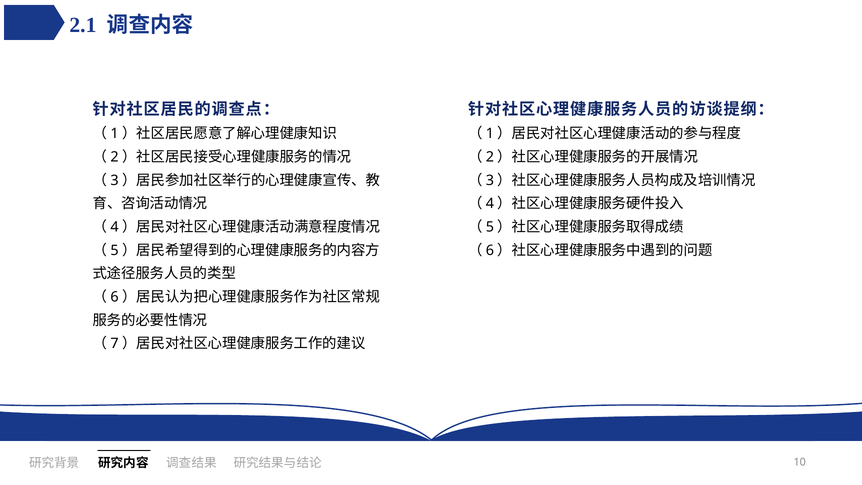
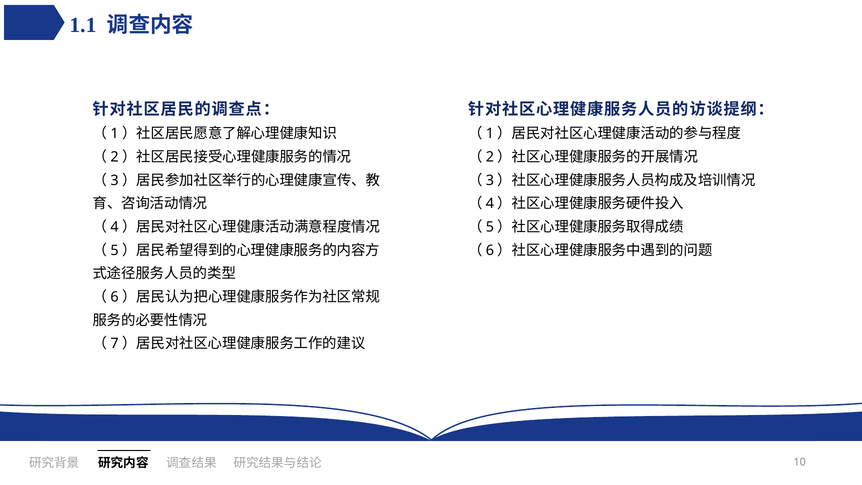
2.1: 2.1 -> 1.1
